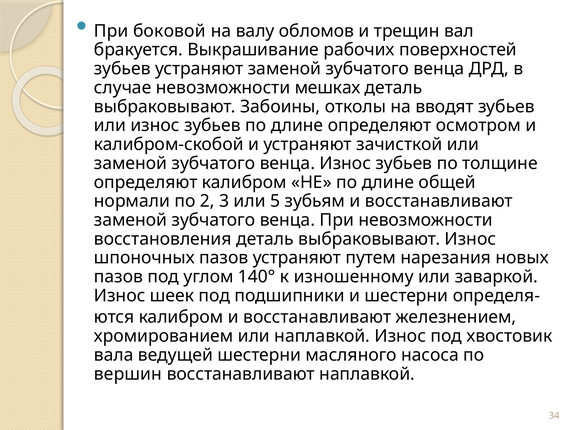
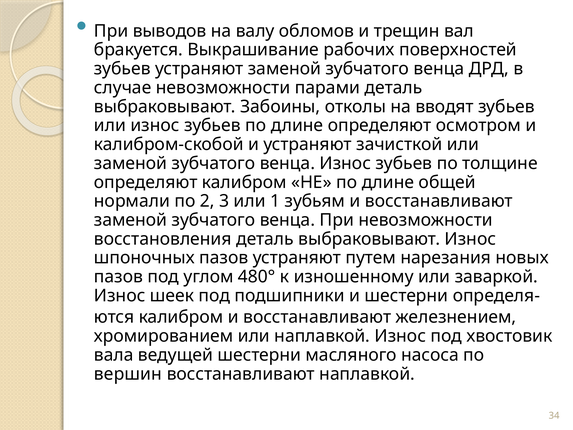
боковой: боковой -> выводов
мешках: мешках -> парами
5: 5 -> 1
140°: 140° -> 480°
